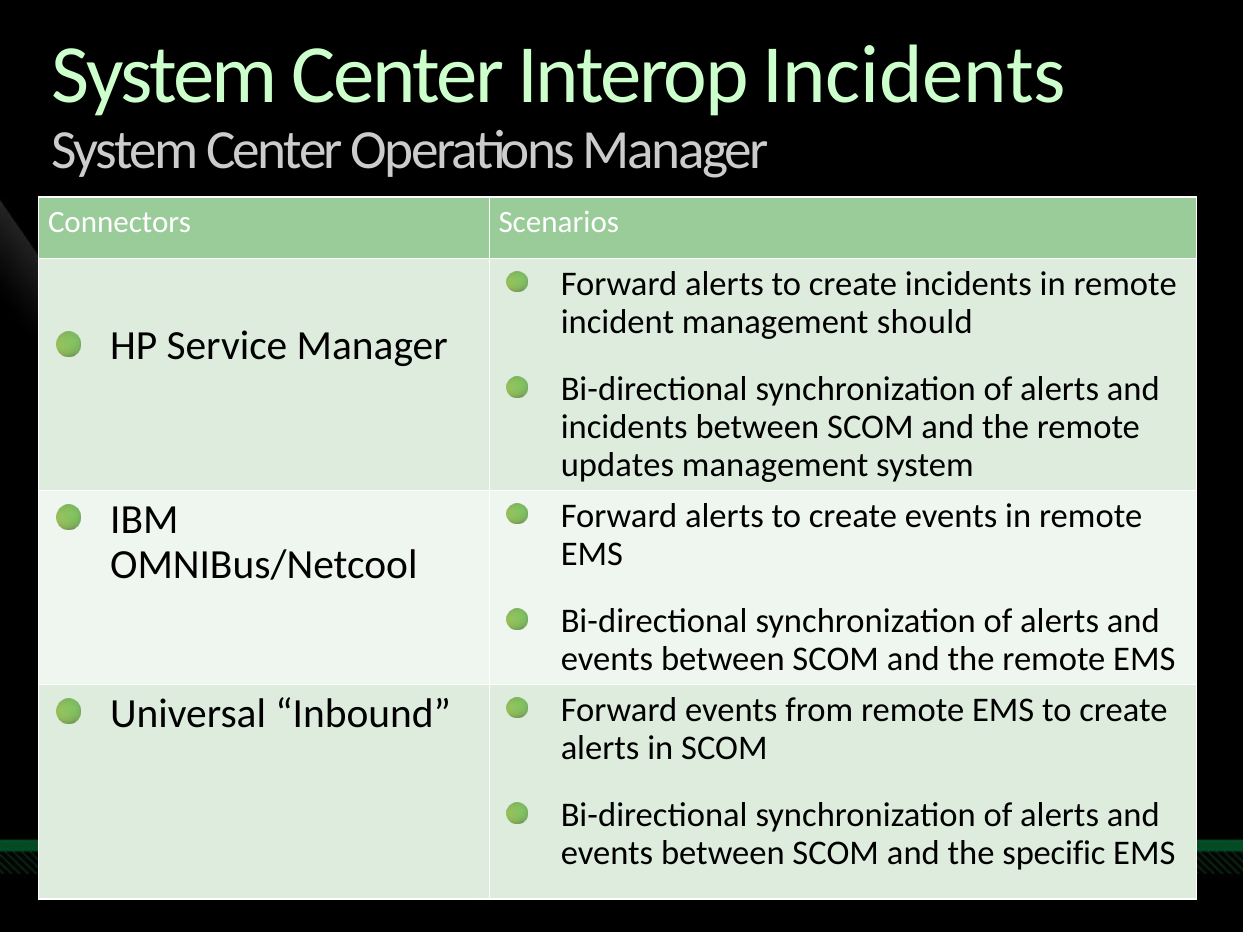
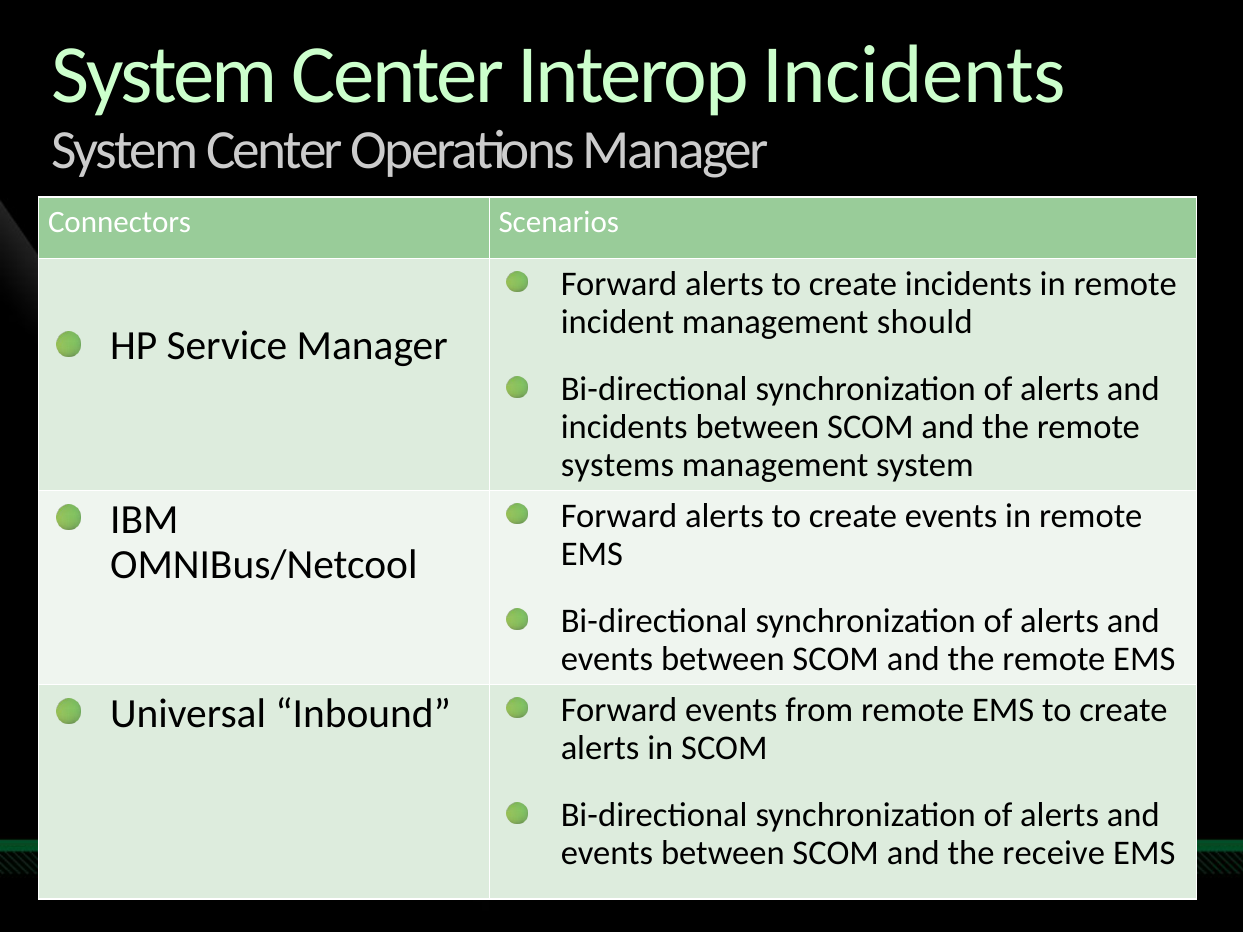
updates: updates -> systems
specific: specific -> receive
